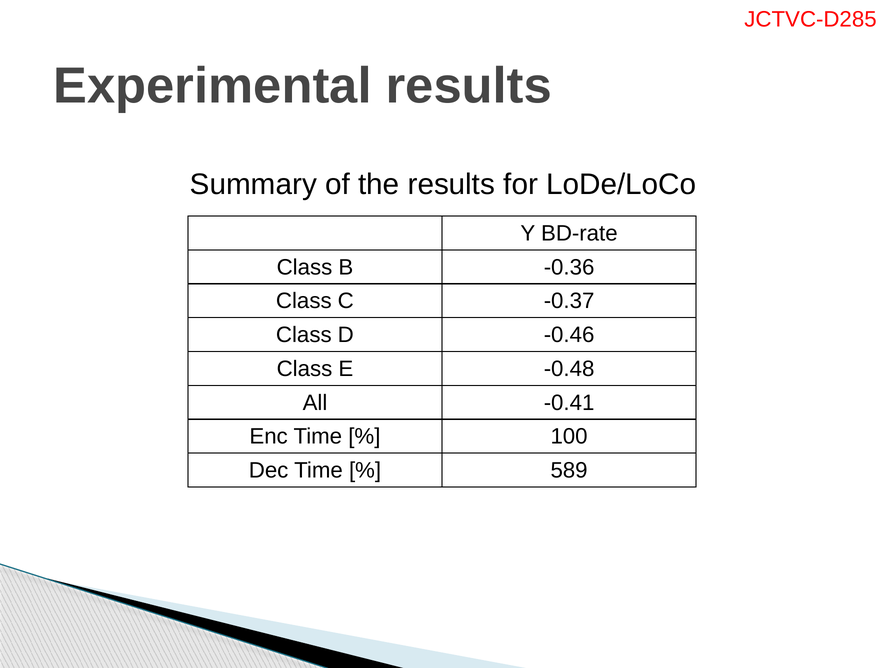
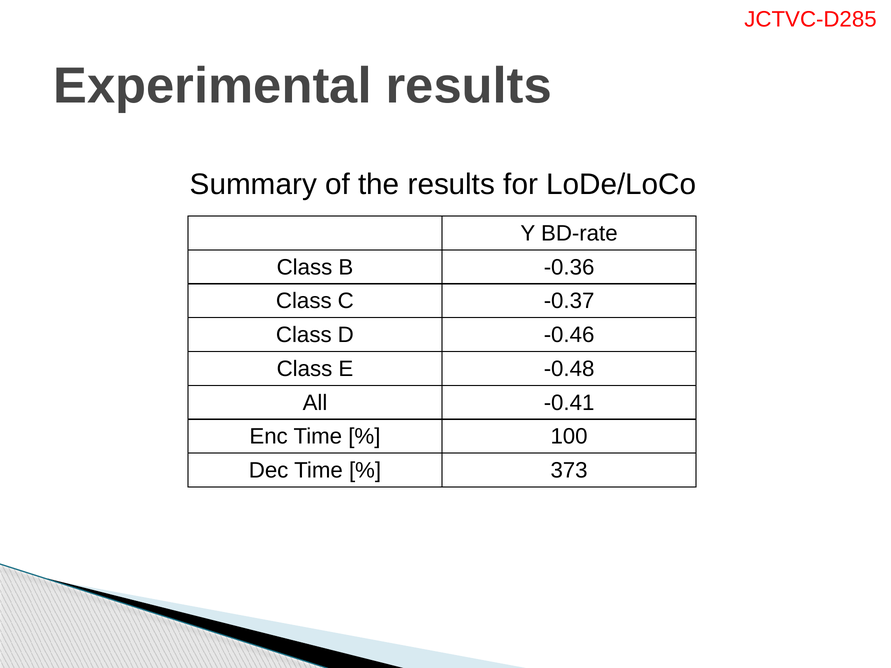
589: 589 -> 373
